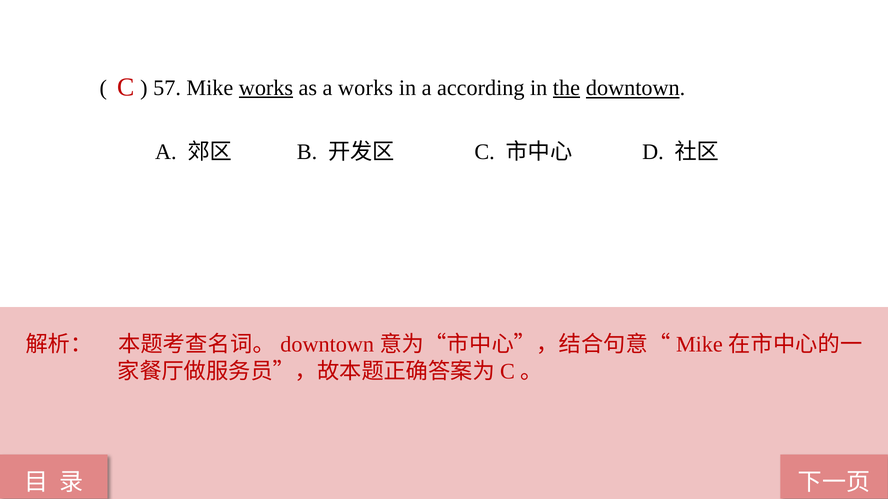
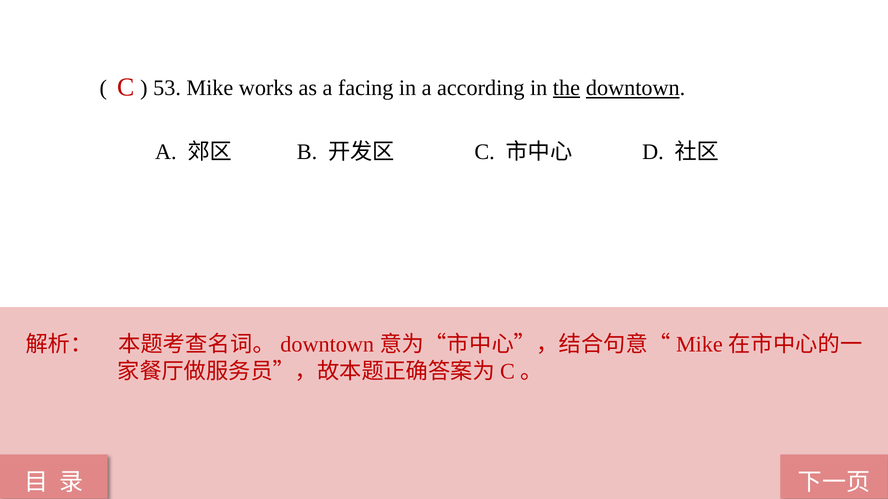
57: 57 -> 53
works at (266, 88) underline: present -> none
a works: works -> facing
